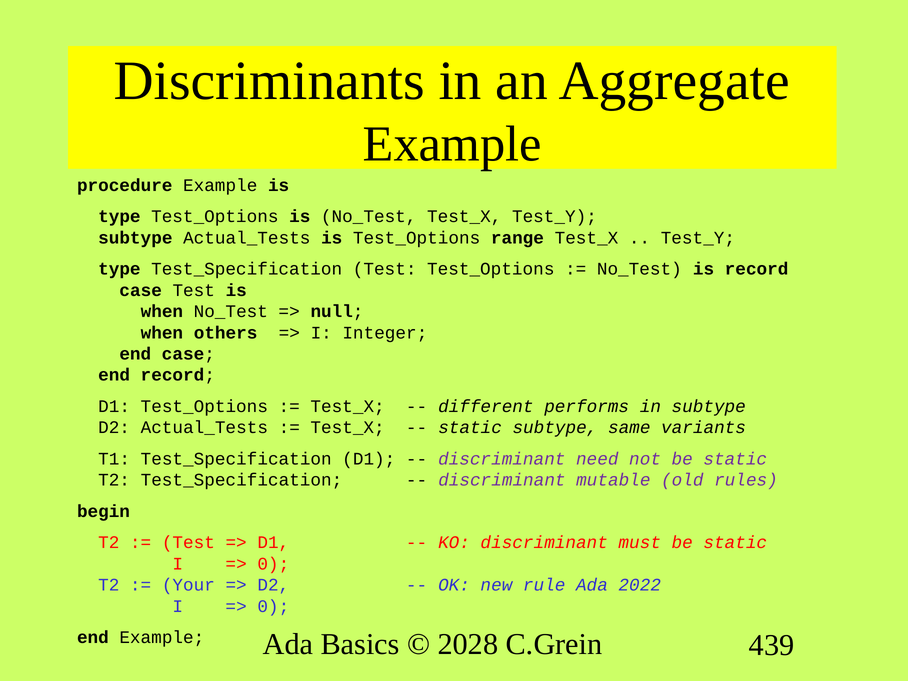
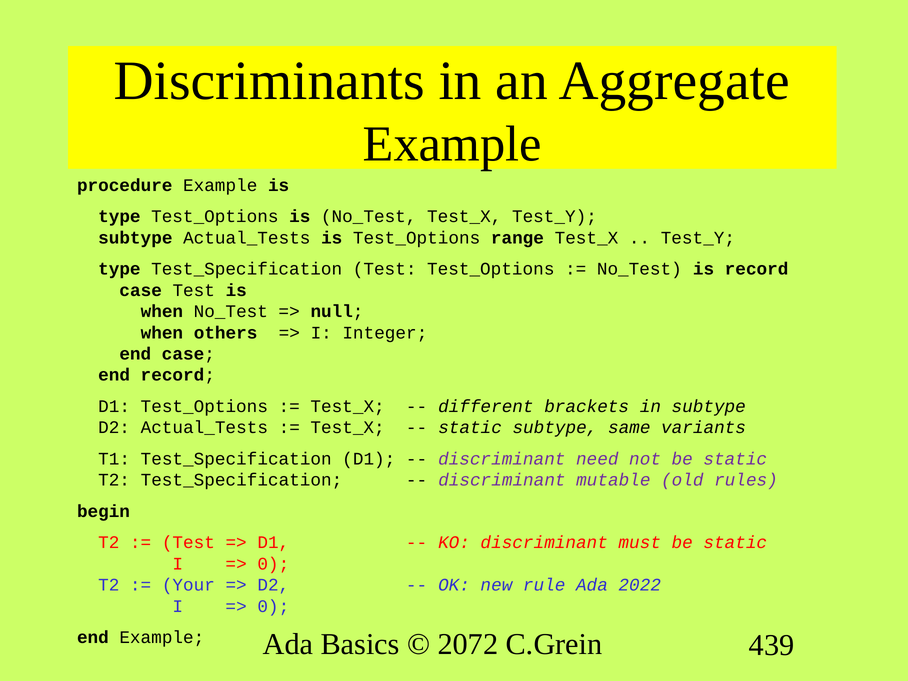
performs: performs -> brackets
2028: 2028 -> 2072
